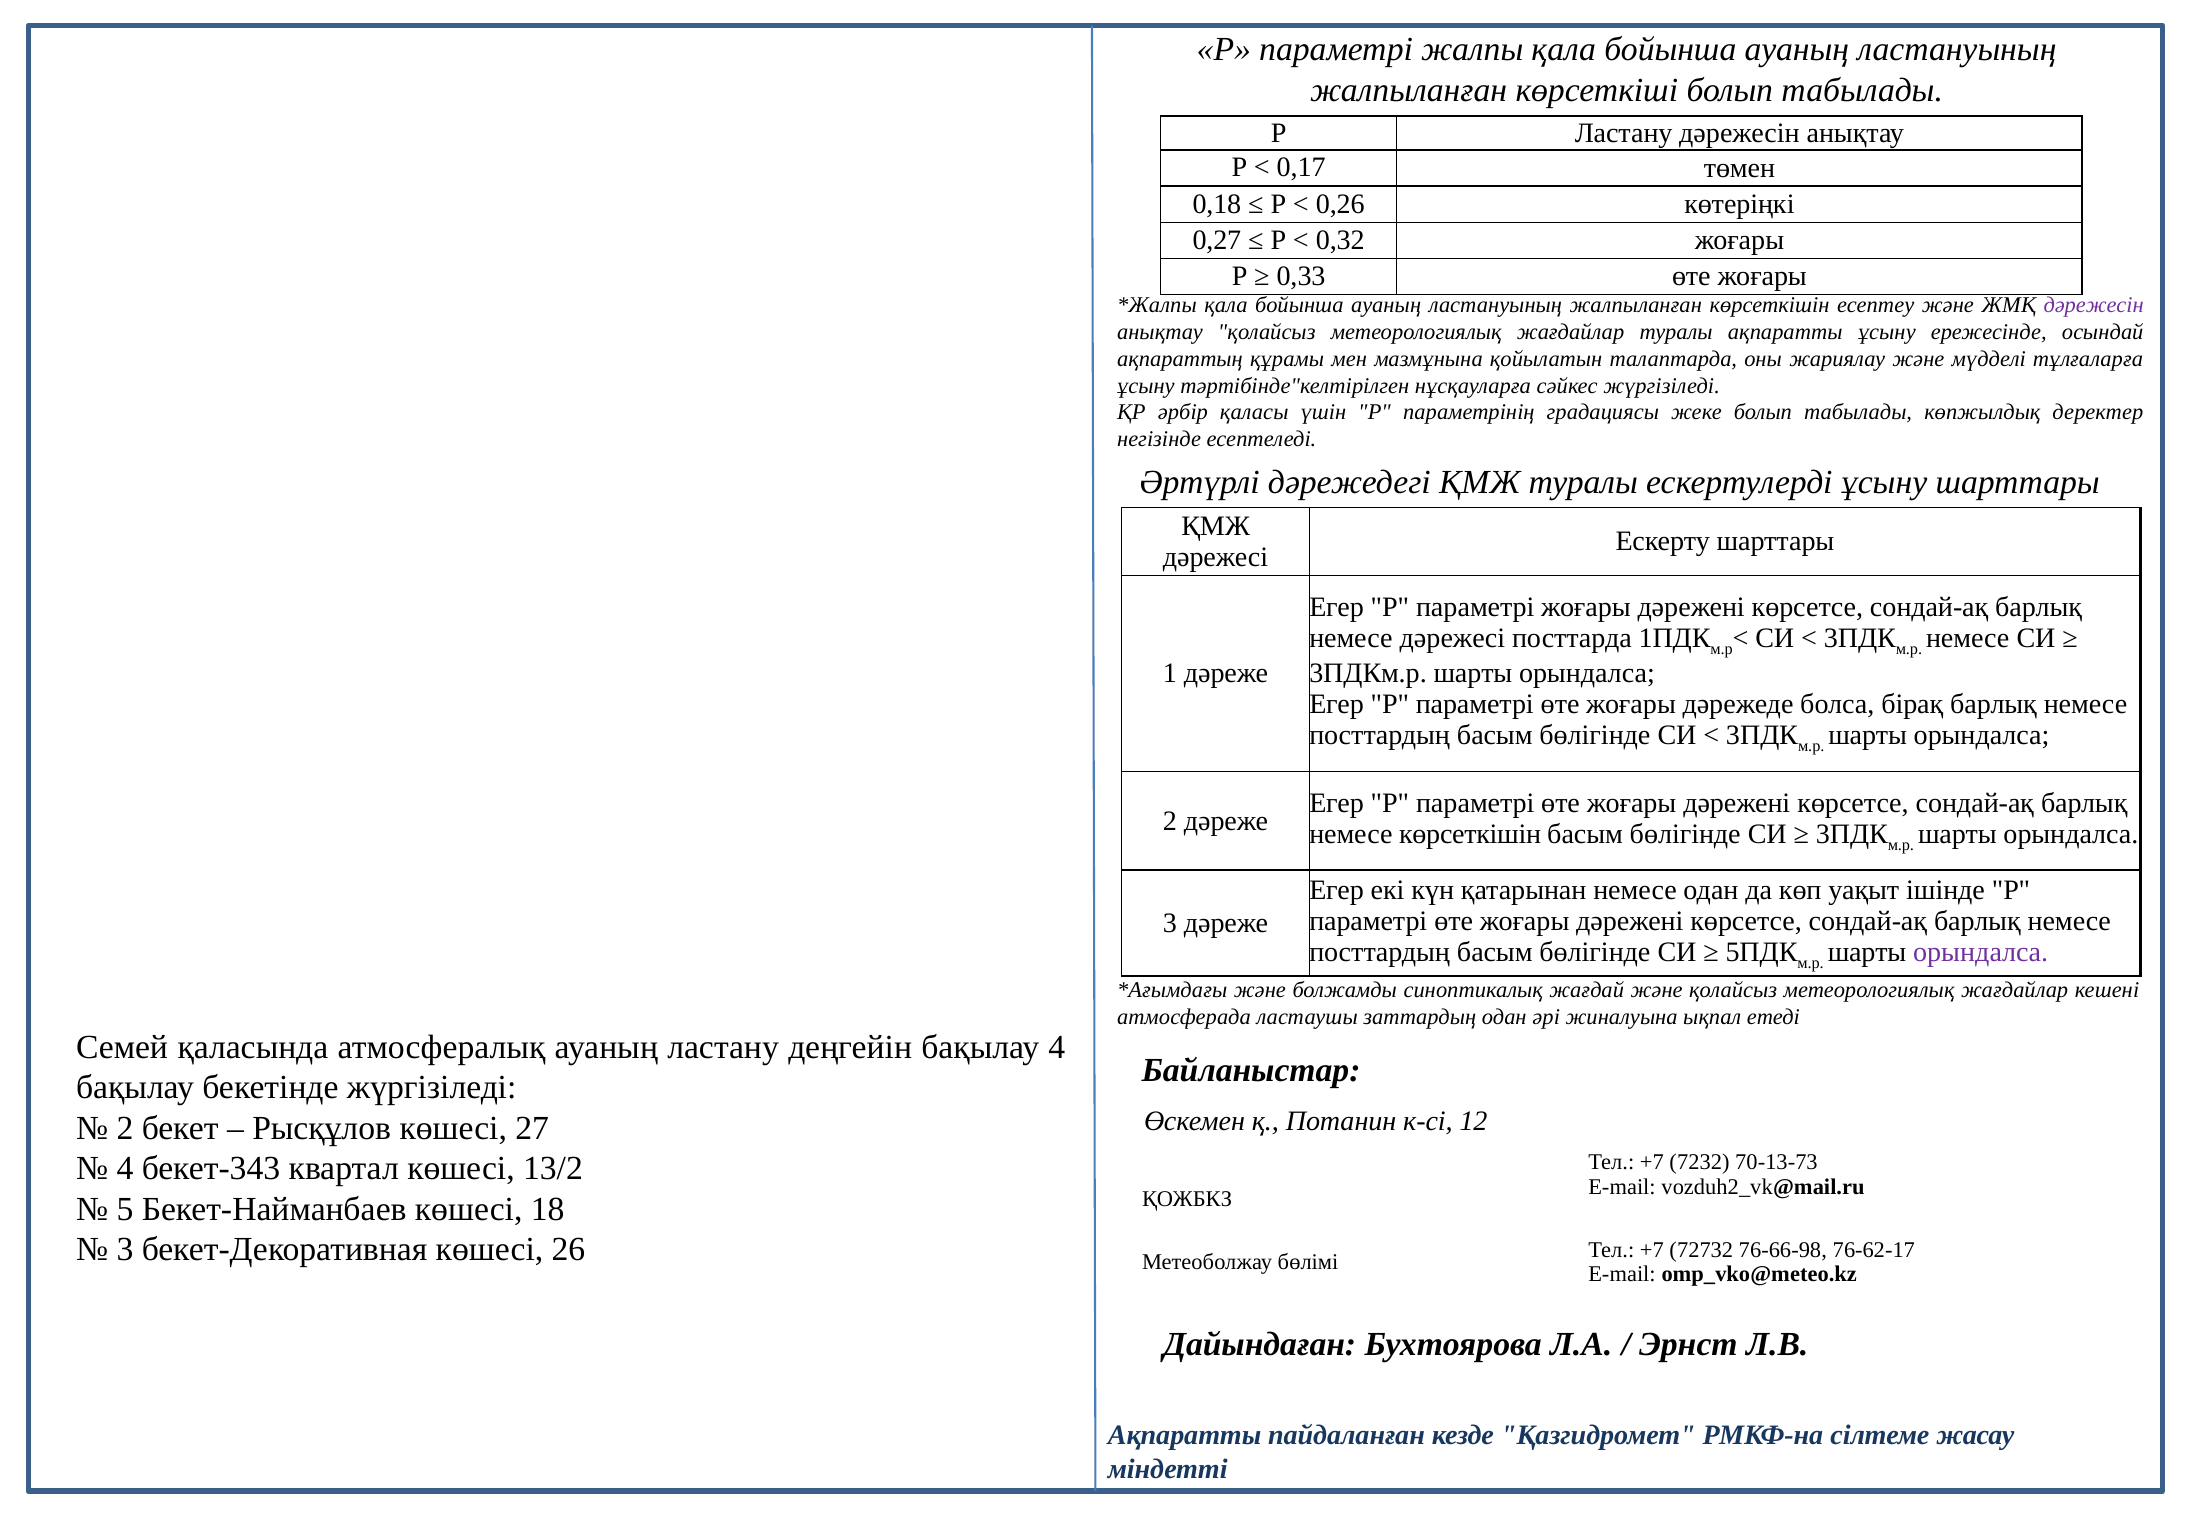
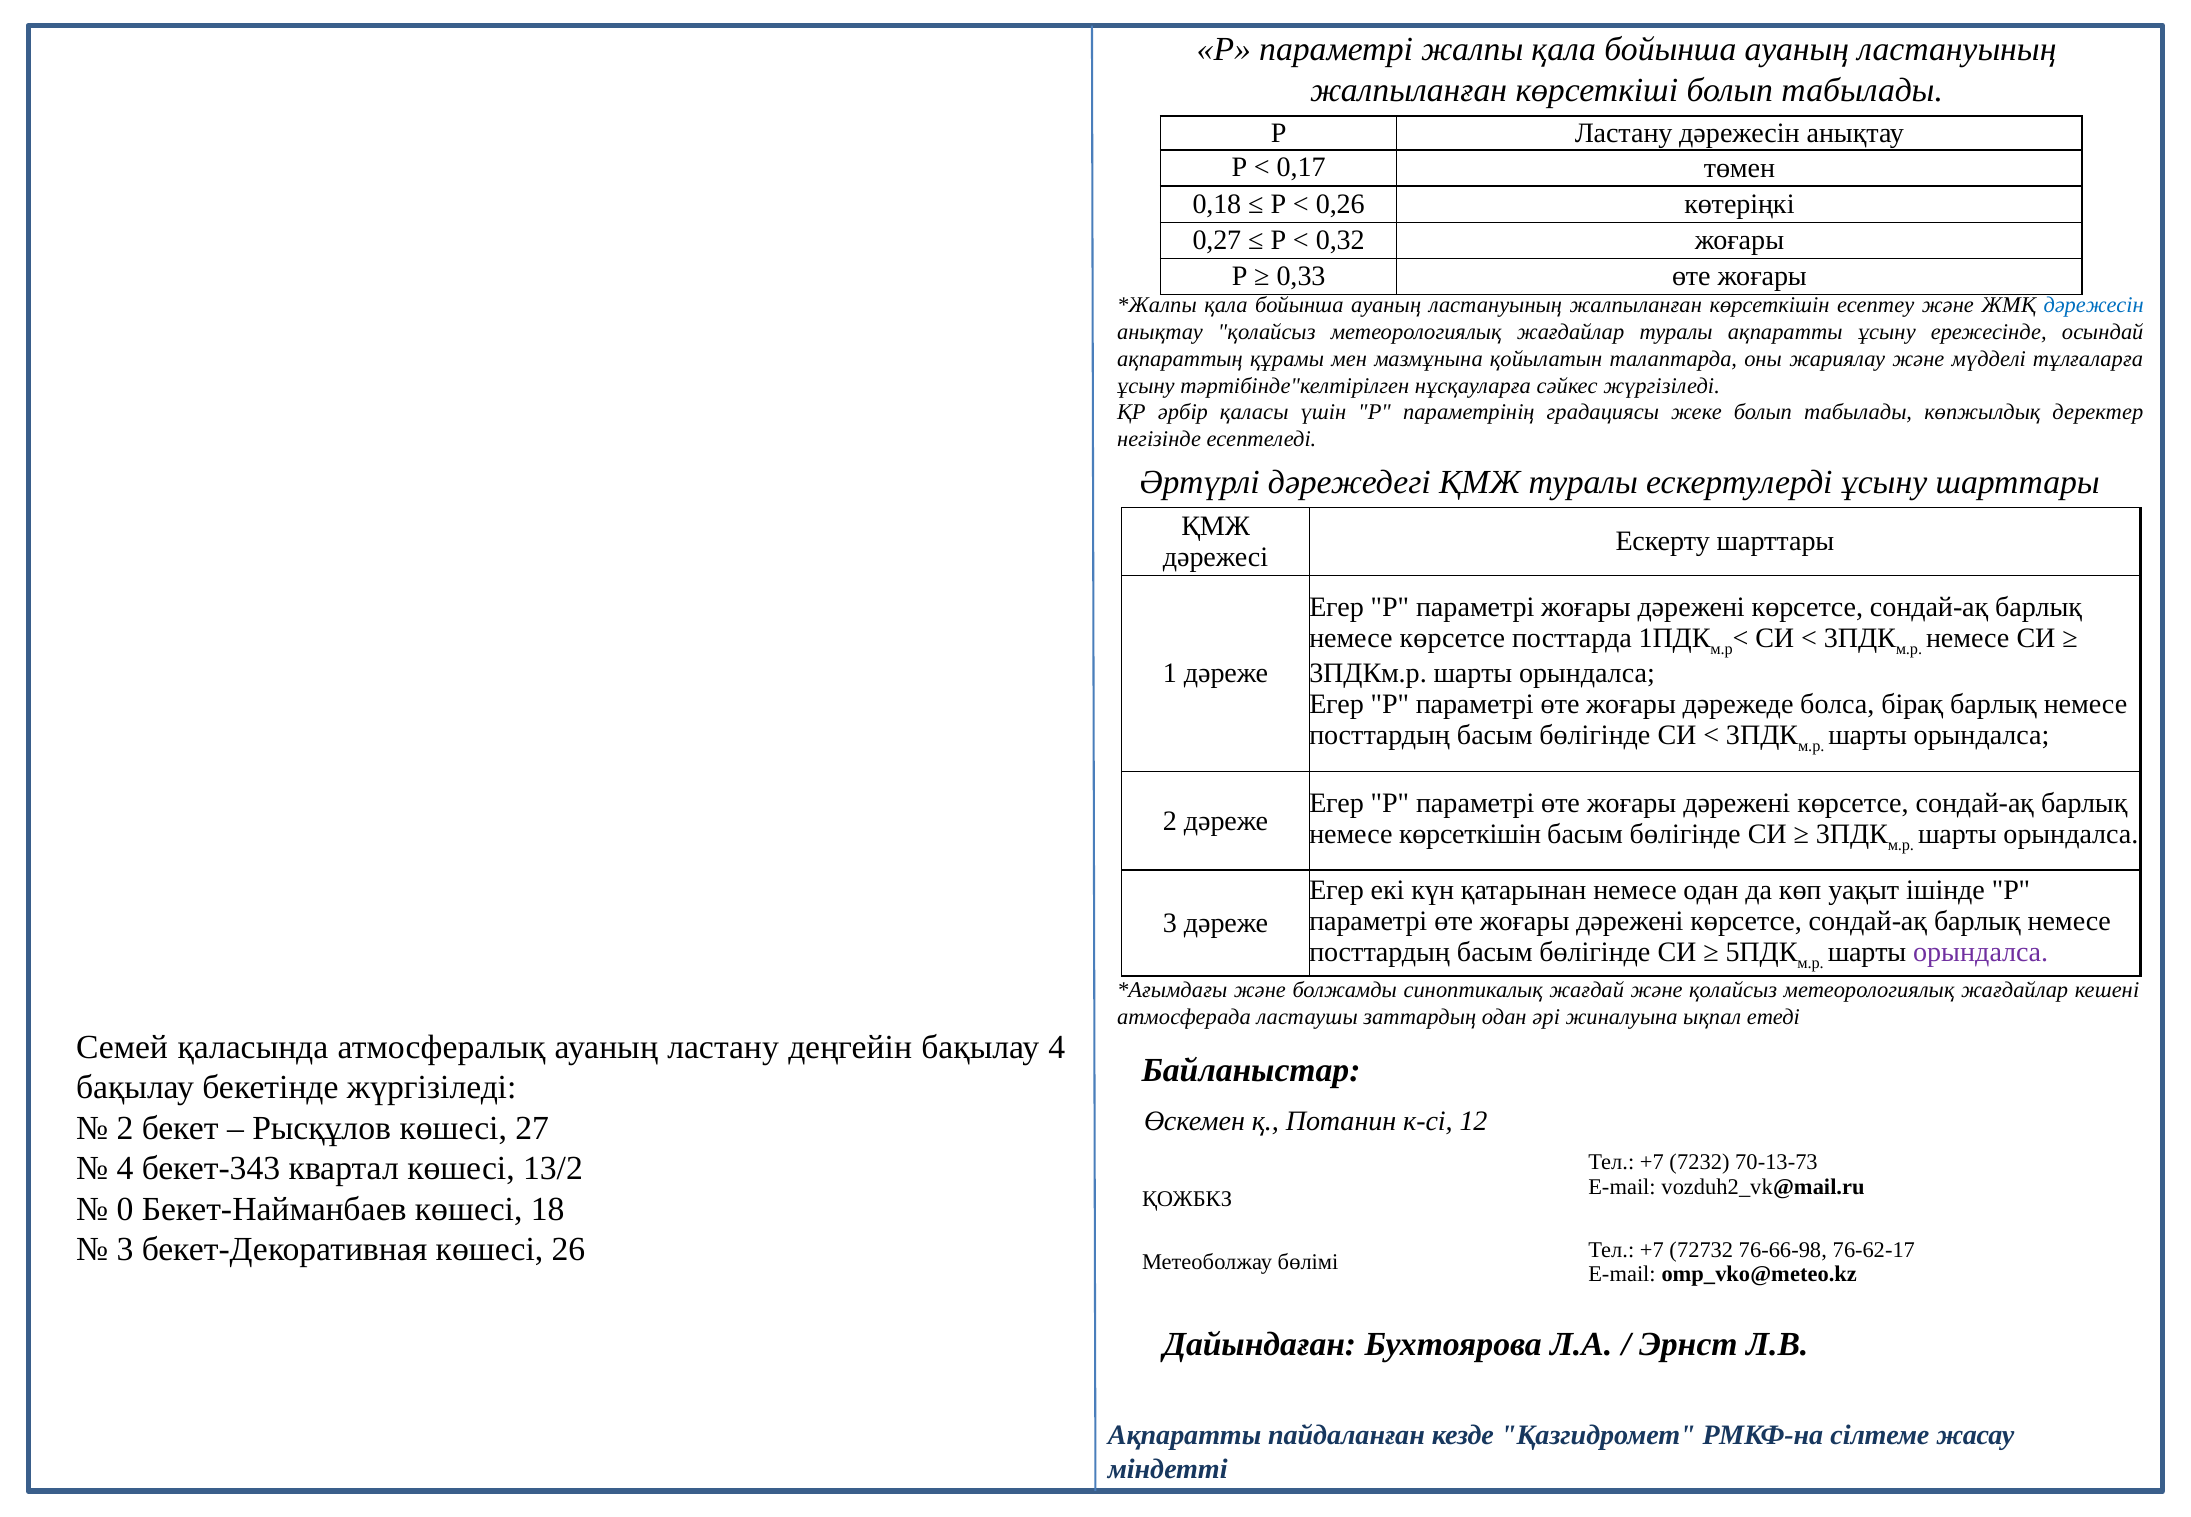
дәрежесін at (2094, 305) colour: purple -> blue
немесе дәрежесі: дәрежесі -> көрсетсе
5: 5 -> 0
